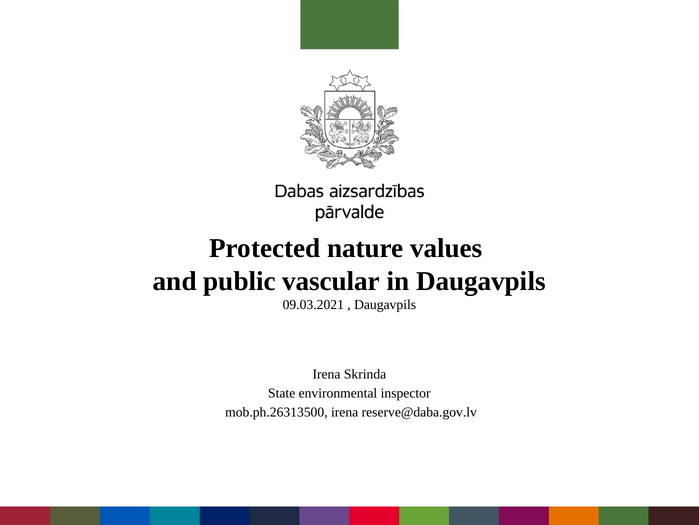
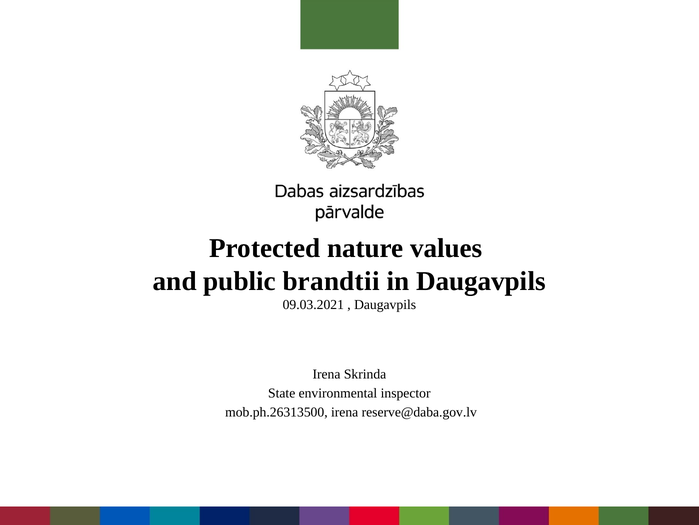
vascular: vascular -> brandtii
